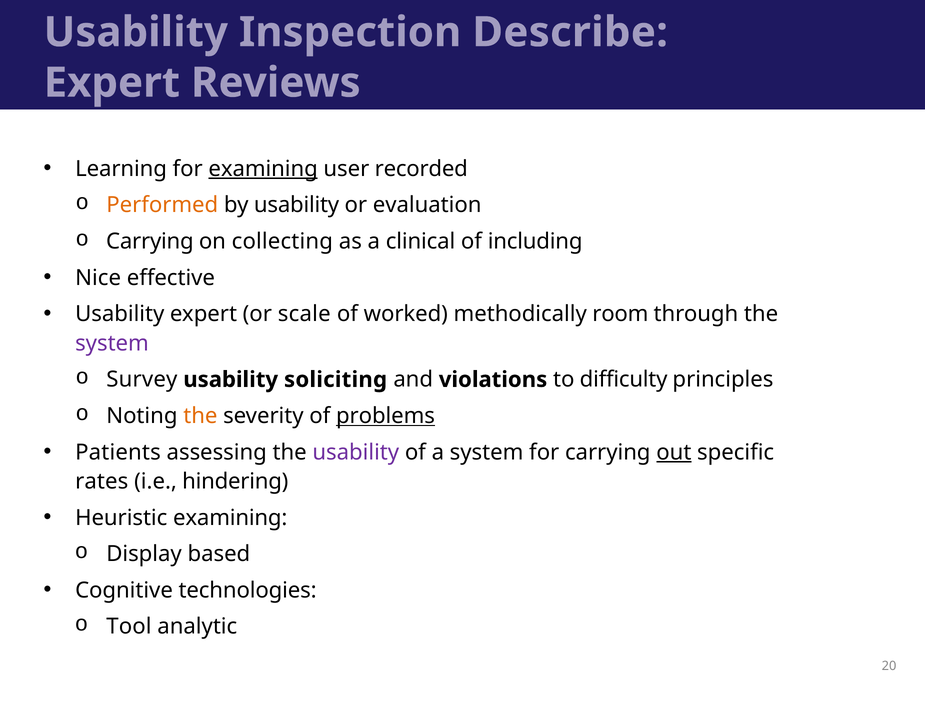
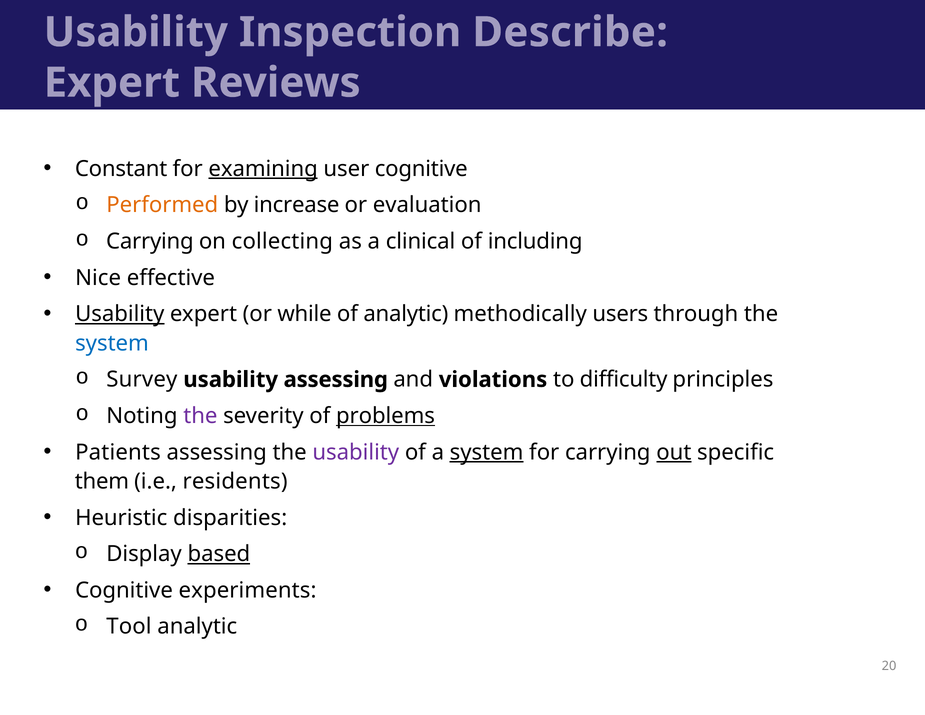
Learning: Learning -> Constant
user recorded: recorded -> cognitive
by usability: usability -> increase
Usability at (120, 314) underline: none -> present
scale: scale -> while
of worked: worked -> analytic
room: room -> users
system at (112, 343) colour: purple -> blue
usability soliciting: soliciting -> assessing
the at (200, 416) colour: orange -> purple
system at (487, 452) underline: none -> present
rates: rates -> them
hindering: hindering -> residents
Heuristic examining: examining -> disparities
based underline: none -> present
technologies: technologies -> experiments
